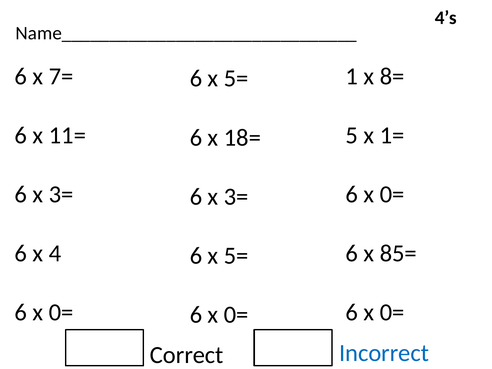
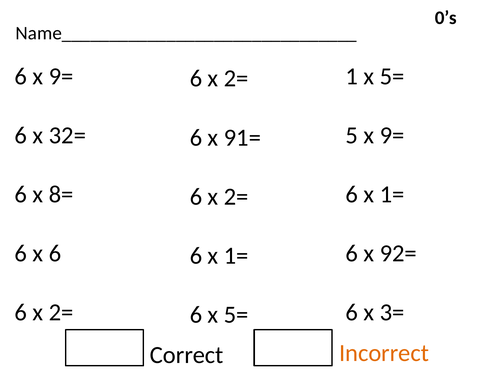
4’s: 4’s -> 0’s
6 x 7=: 7= -> 9=
1 x 8=: 8= -> 5=
5= at (236, 79): 5= -> 2=
11=: 11= -> 32=
5 x 1=: 1= -> 9=
18=: 18= -> 91=
3= at (61, 194): 3= -> 8=
0= at (392, 194): 0= -> 1=
3= at (236, 197): 3= -> 2=
x 4: 4 -> 6
85=: 85= -> 92=
5= at (236, 256): 5= -> 1=
0= at (61, 312): 0= -> 2=
0= at (392, 312): 0= -> 3=
0= at (236, 315): 0= -> 5=
Incorrect colour: blue -> orange
